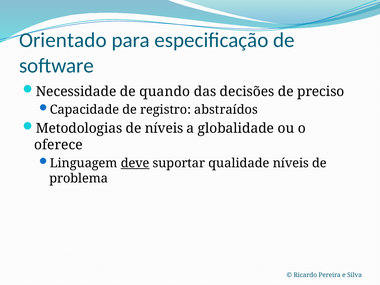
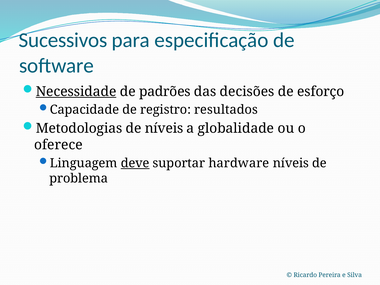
Orientado: Orientado -> Sucessivos
Necessidade underline: none -> present
quando: quando -> padrões
preciso: preciso -> esforço
abstraídos: abstraídos -> resultados
qualidade: qualidade -> hardware
